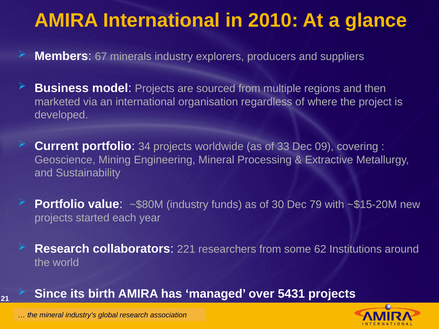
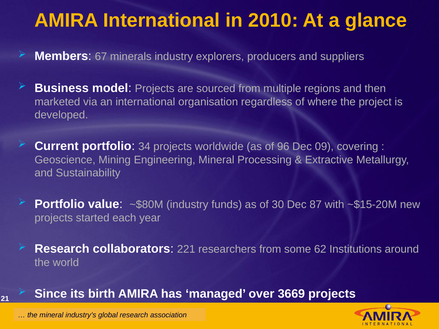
33: 33 -> 96
79: 79 -> 87
5431: 5431 -> 3669
